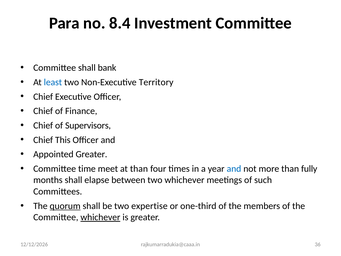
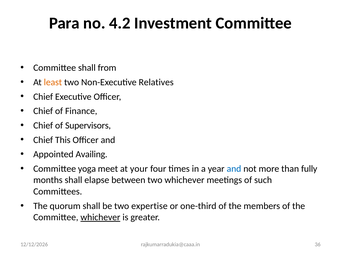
8.4: 8.4 -> 4.2
bank: bank -> from
least colour: blue -> orange
Territory: Territory -> Relatives
Appointed Greater: Greater -> Availing
time: time -> yoga
at than: than -> your
quorum underline: present -> none
